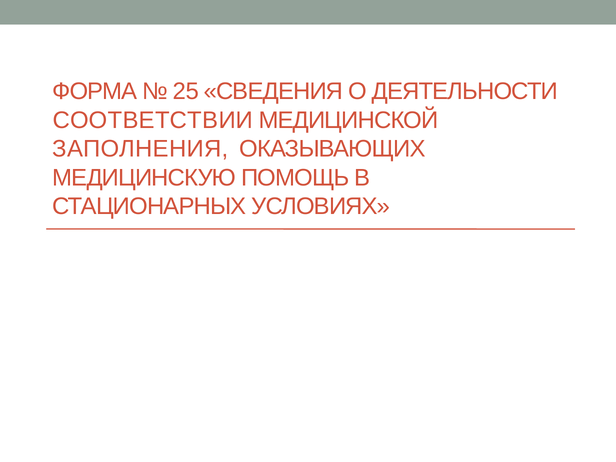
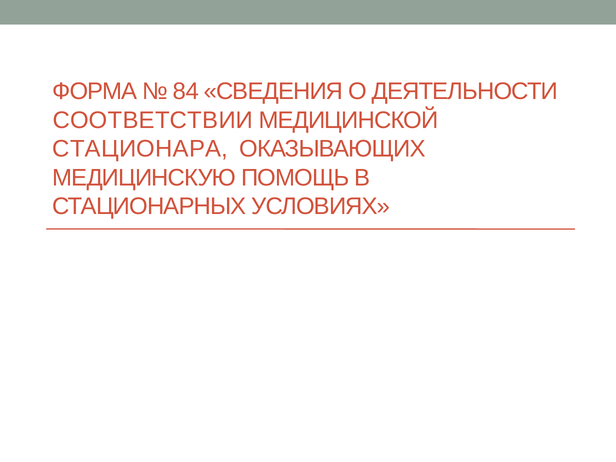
25: 25 -> 84
ЗАПОЛНЕНИЯ: ЗАПОЛНЕНИЯ -> СТАЦИОНАРА
